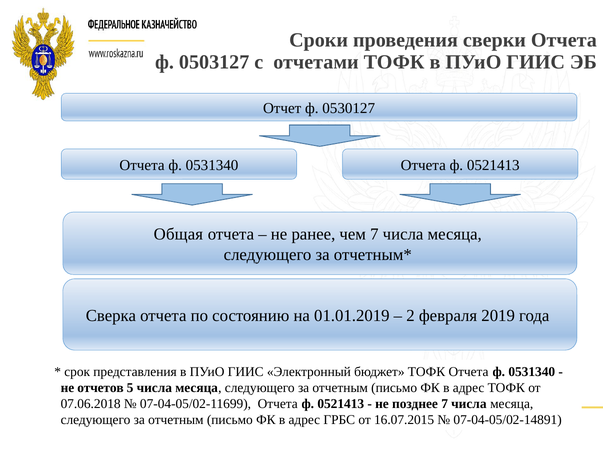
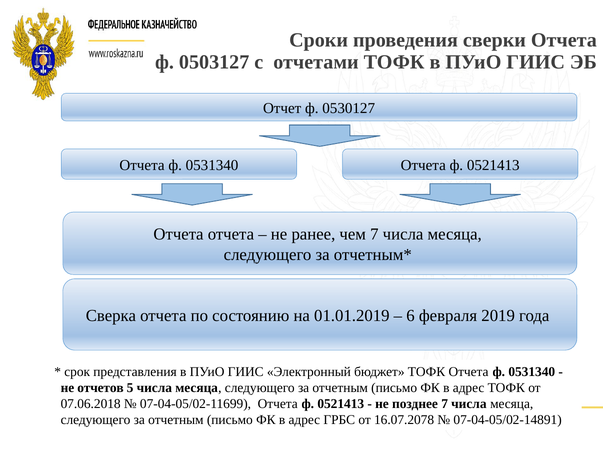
Общая at (178, 234): Общая -> Отчета
2: 2 -> 6
16.07.2015: 16.07.2015 -> 16.07.2078
